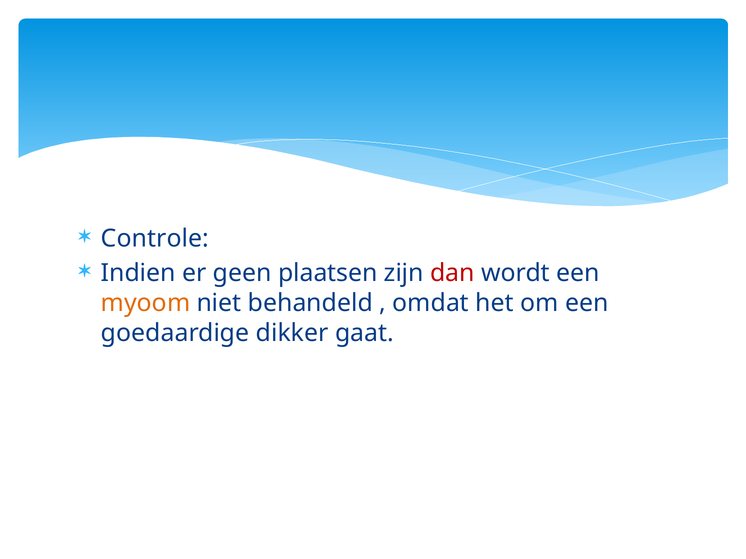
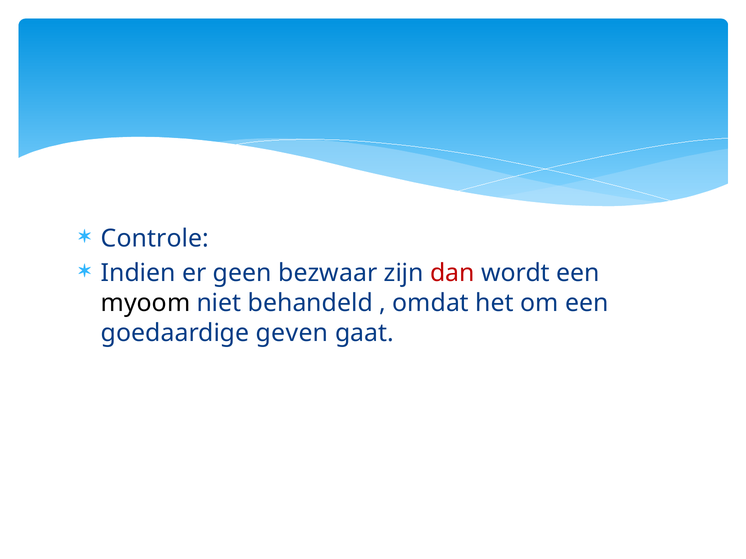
plaatsen: plaatsen -> bezwaar
myoom colour: orange -> black
dikker: dikker -> geven
